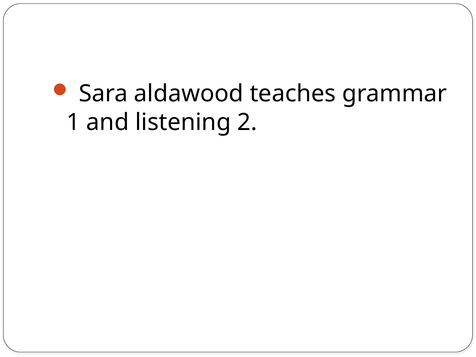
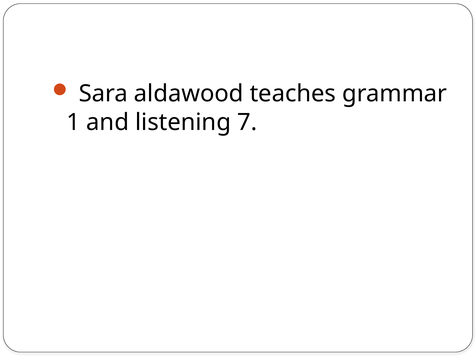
2: 2 -> 7
